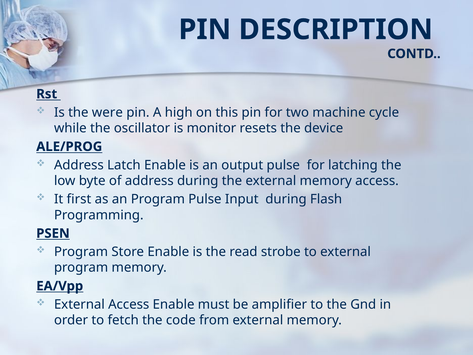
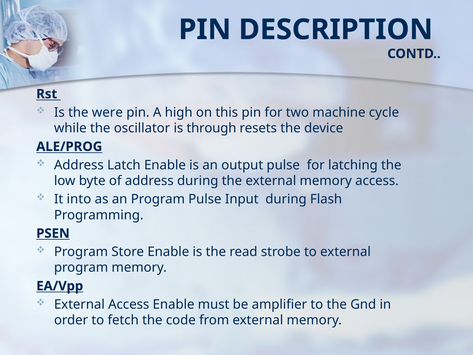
monitor: monitor -> through
first: first -> into
